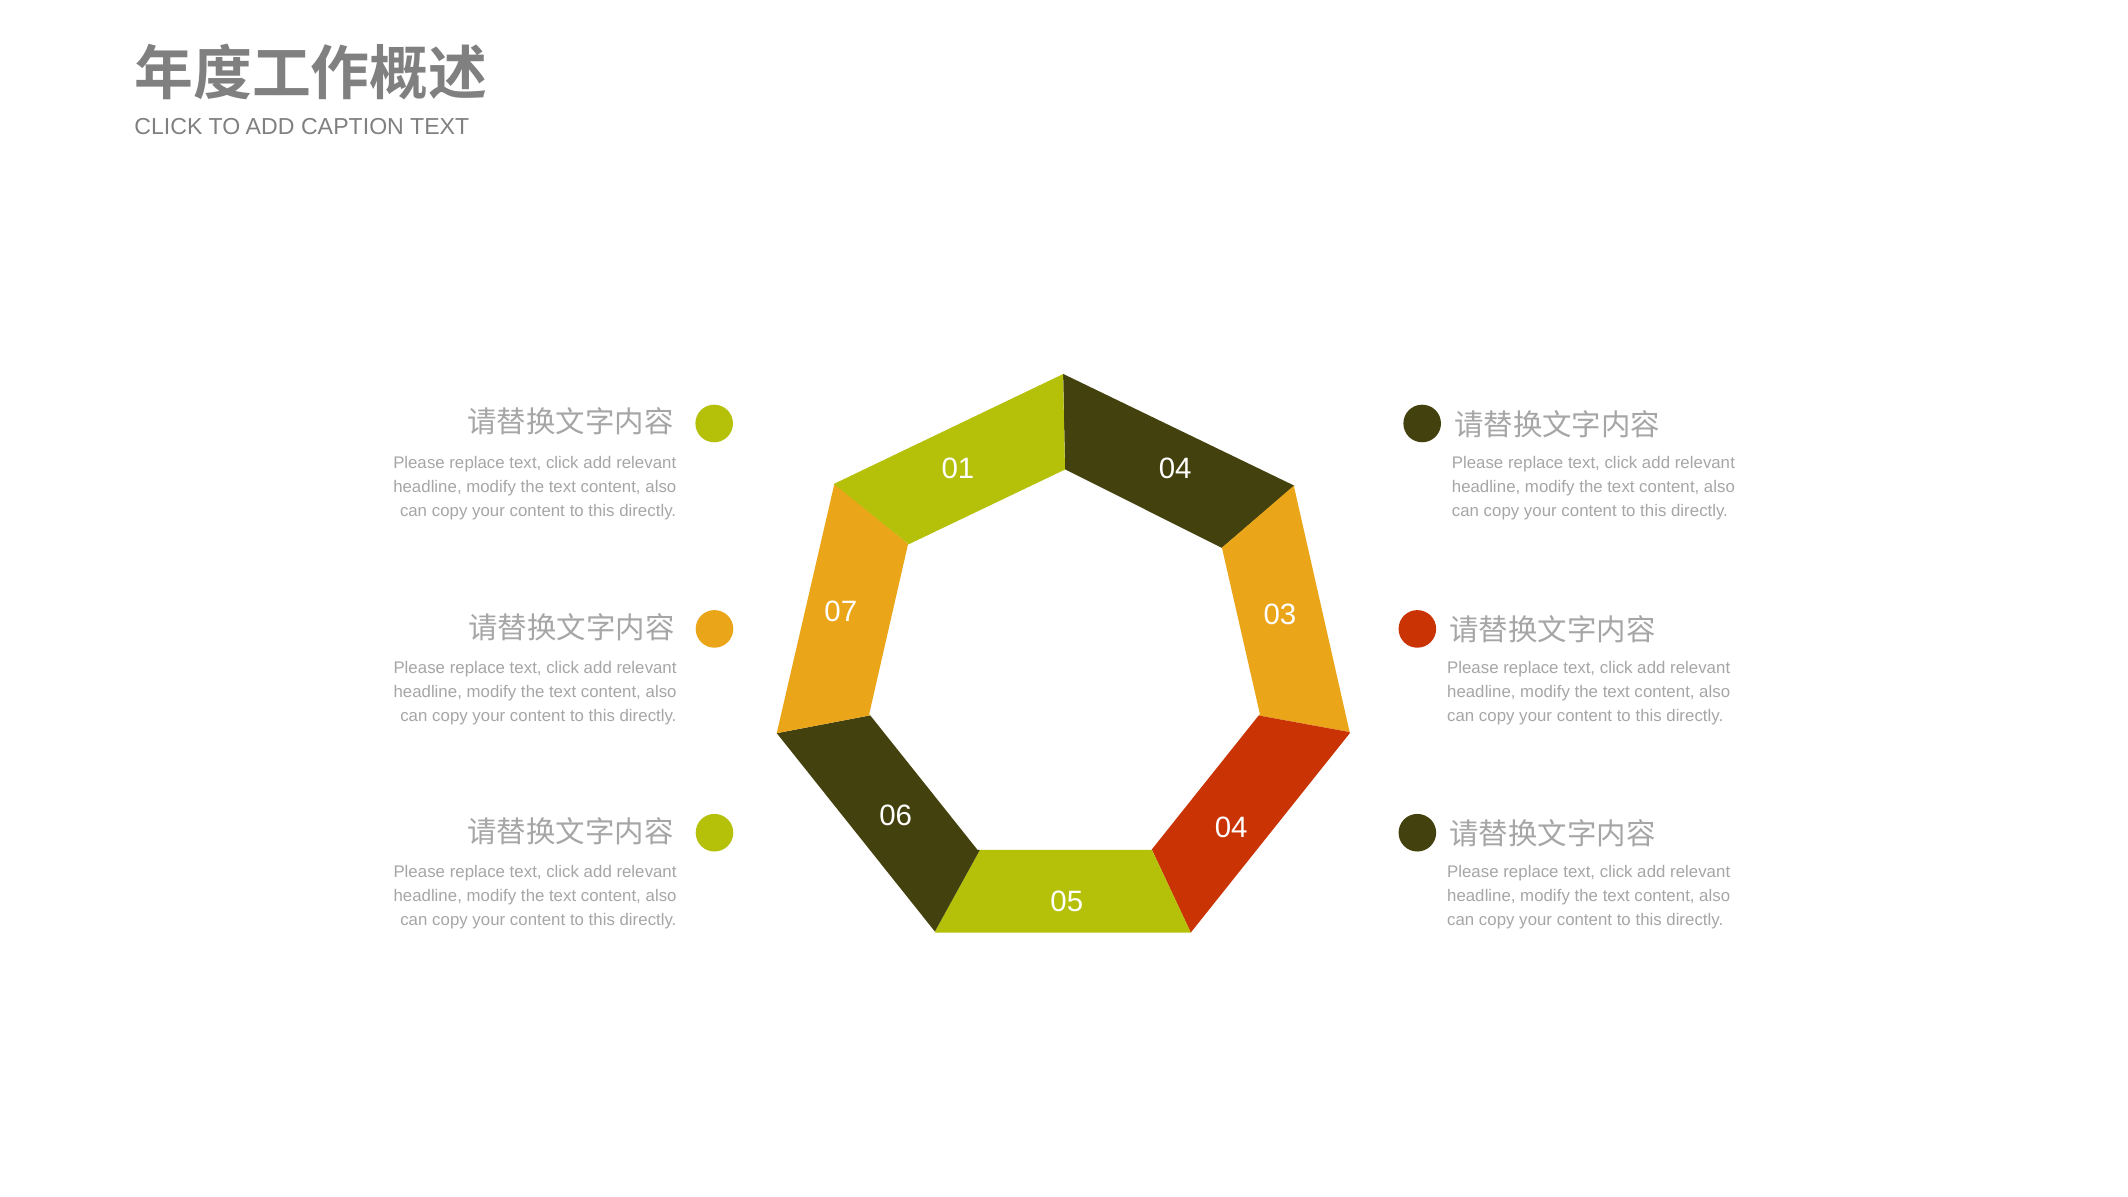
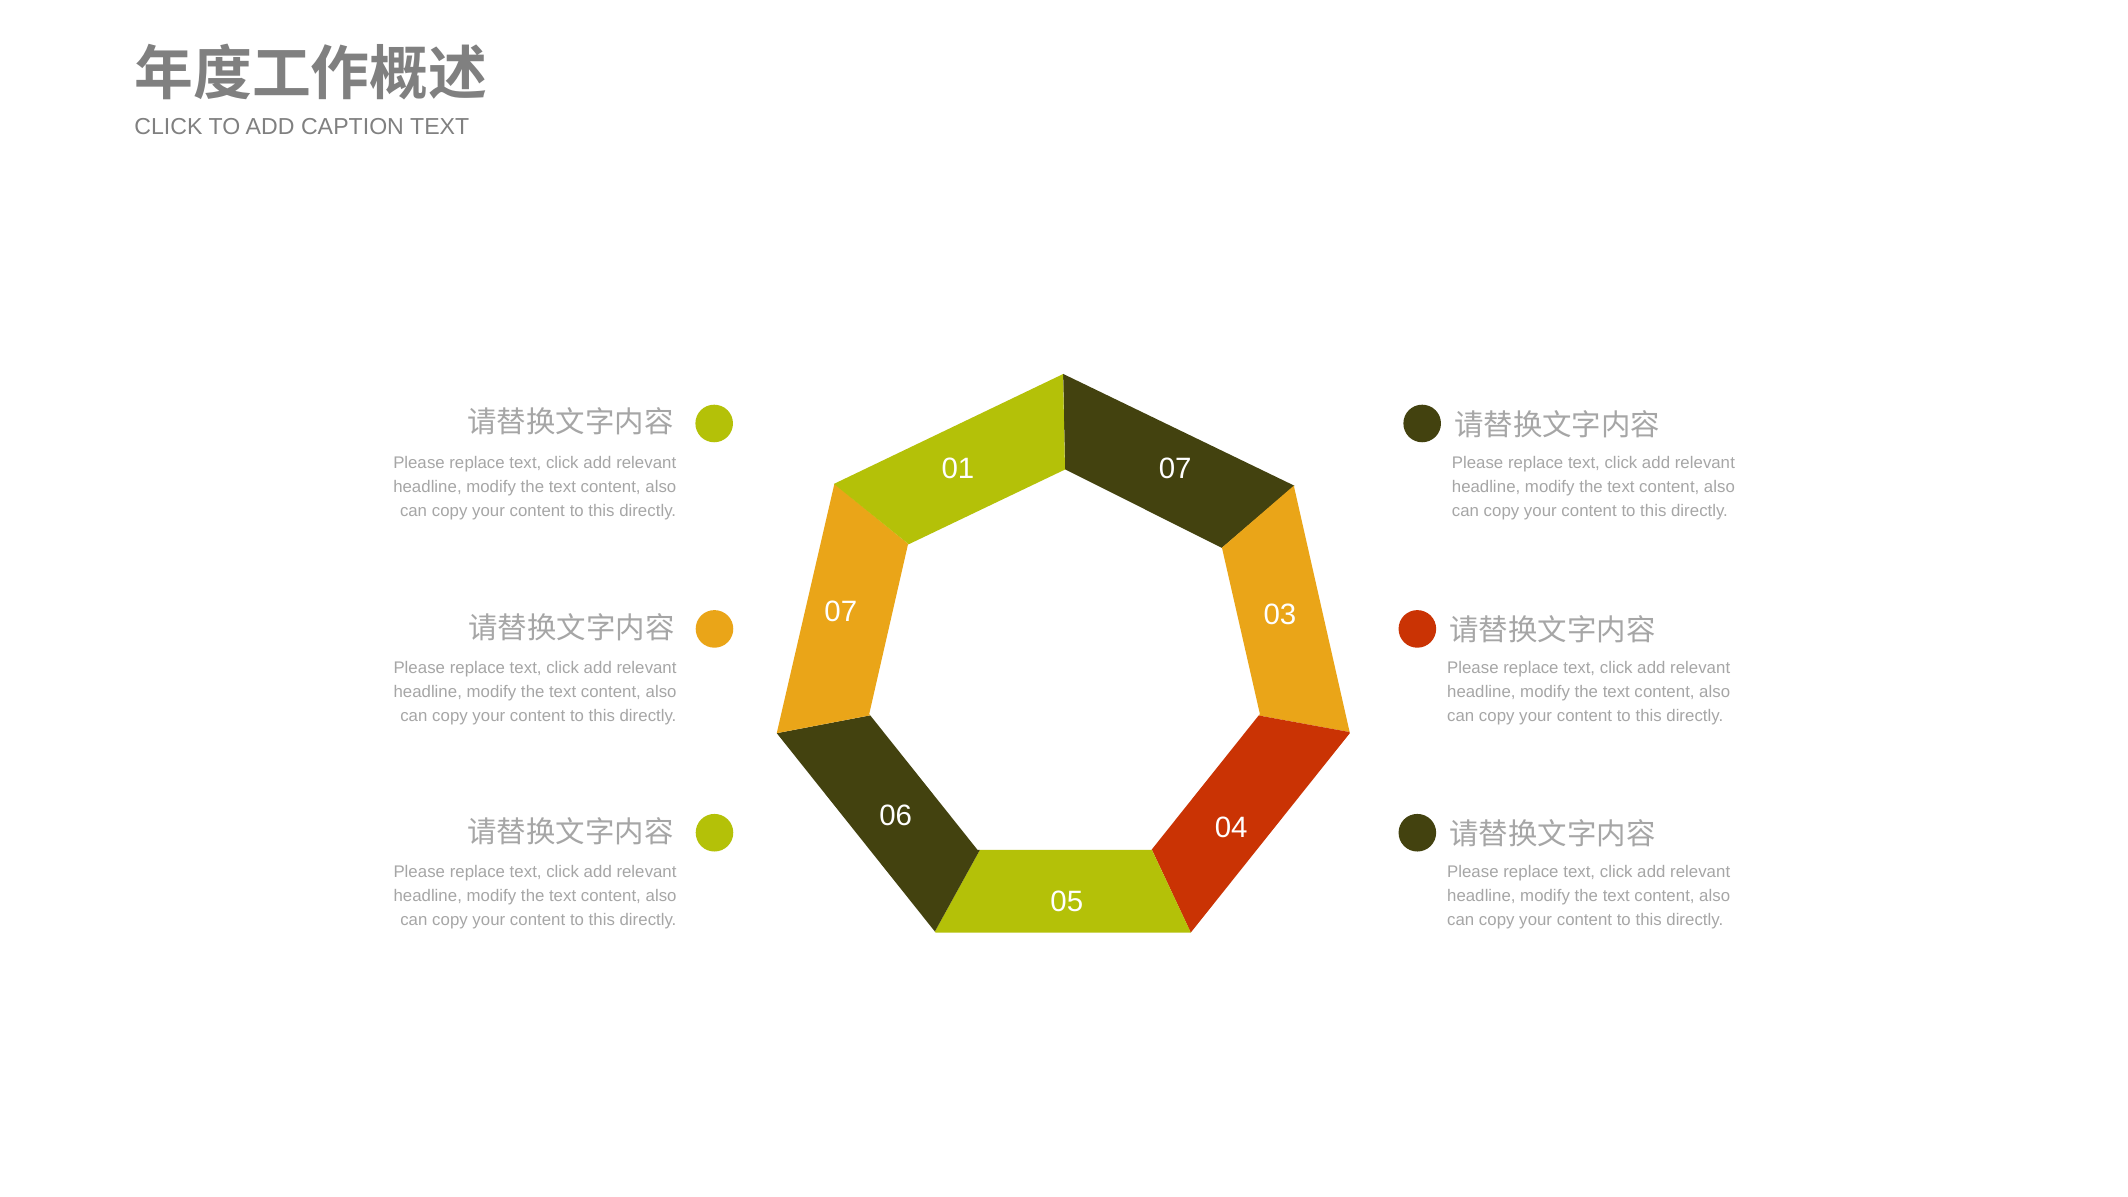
01 04: 04 -> 07
